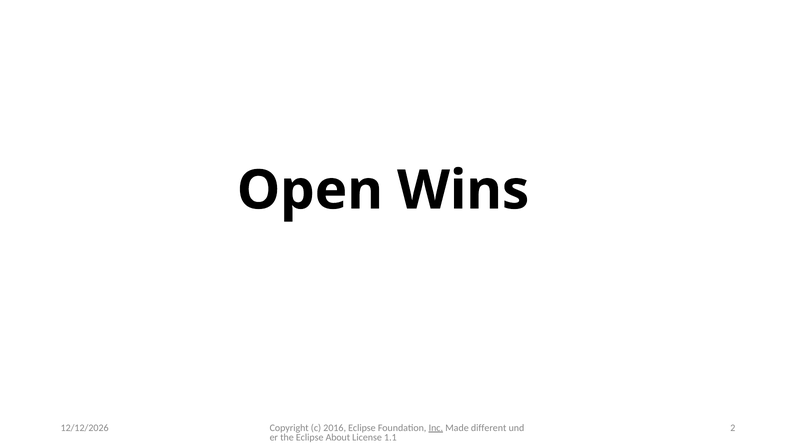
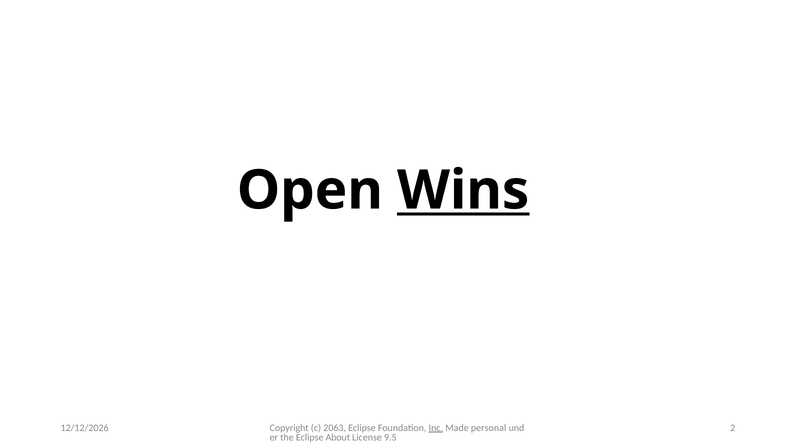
Wins underline: none -> present
2016: 2016 -> 2063
different: different -> personal
1.1: 1.1 -> 9.5
